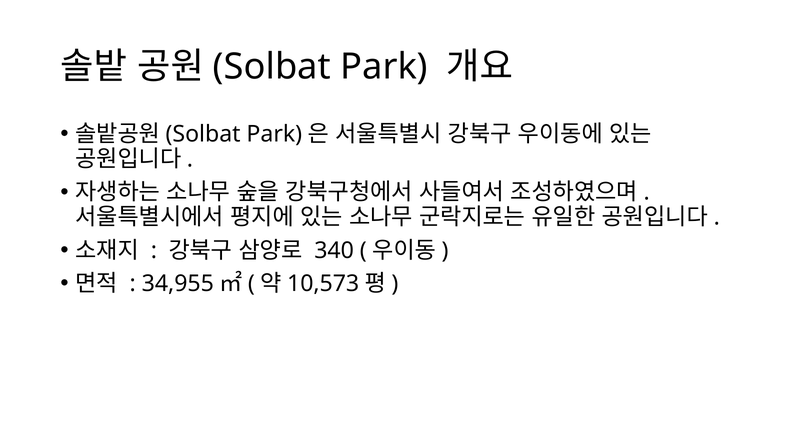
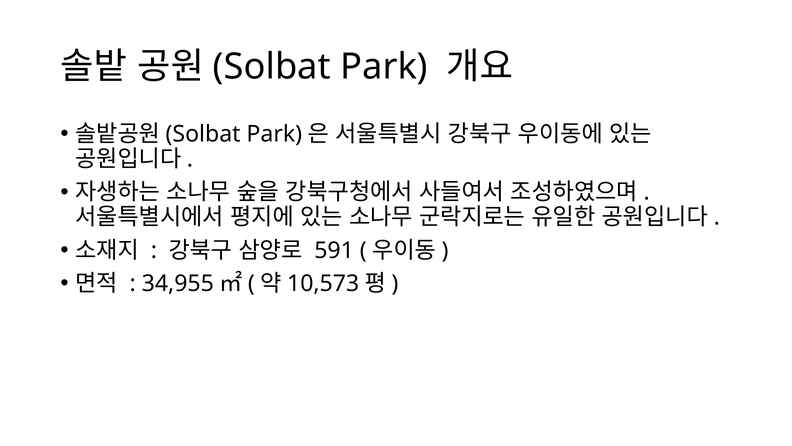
340: 340 -> 591
